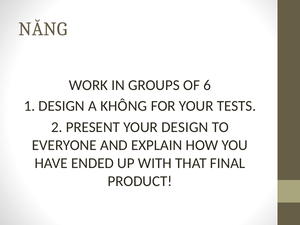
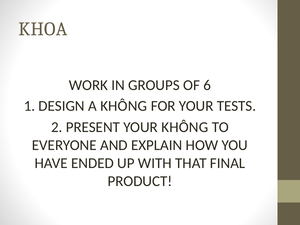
NĂNG: NĂNG -> KHOA
YOUR DESIGN: DESIGN -> KHÔNG
